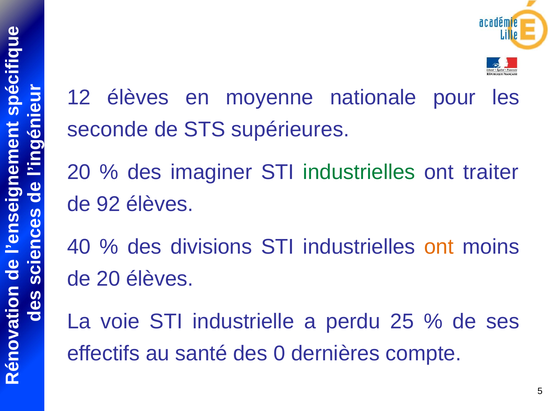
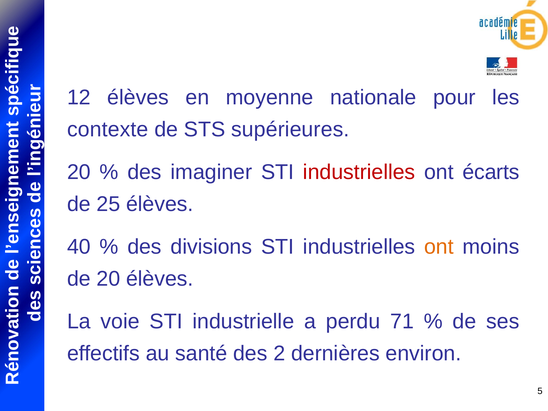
seconde: seconde -> contexte
industrielles at (359, 172) colour: green -> red
traiter: traiter -> écarts
92: 92 -> 25
25: 25 -> 71
0: 0 -> 2
compte: compte -> environ
